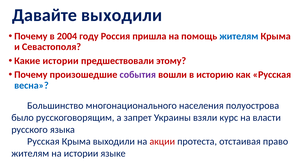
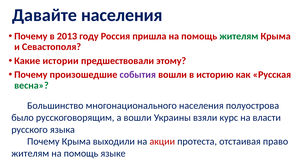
Давайте выходили: выходили -> населения
2004: 2004 -> 2013
жителям at (239, 36) colour: blue -> green
весна colour: blue -> green
а запрет: запрет -> вошли
Русская at (43, 142): Русская -> Почему
истории at (81, 154): истории -> помощь
